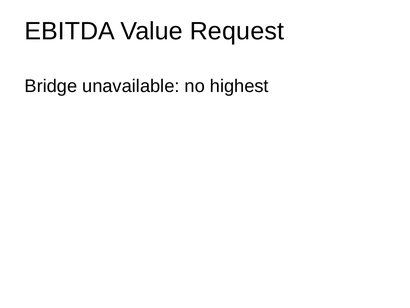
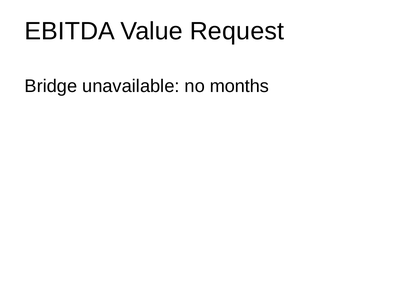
highest: highest -> months
